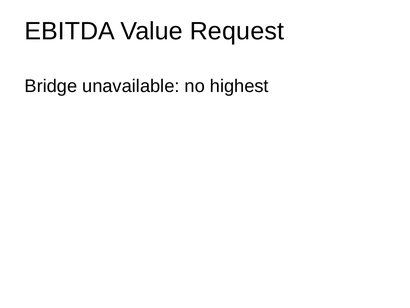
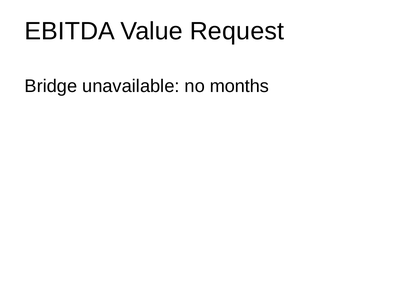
highest: highest -> months
